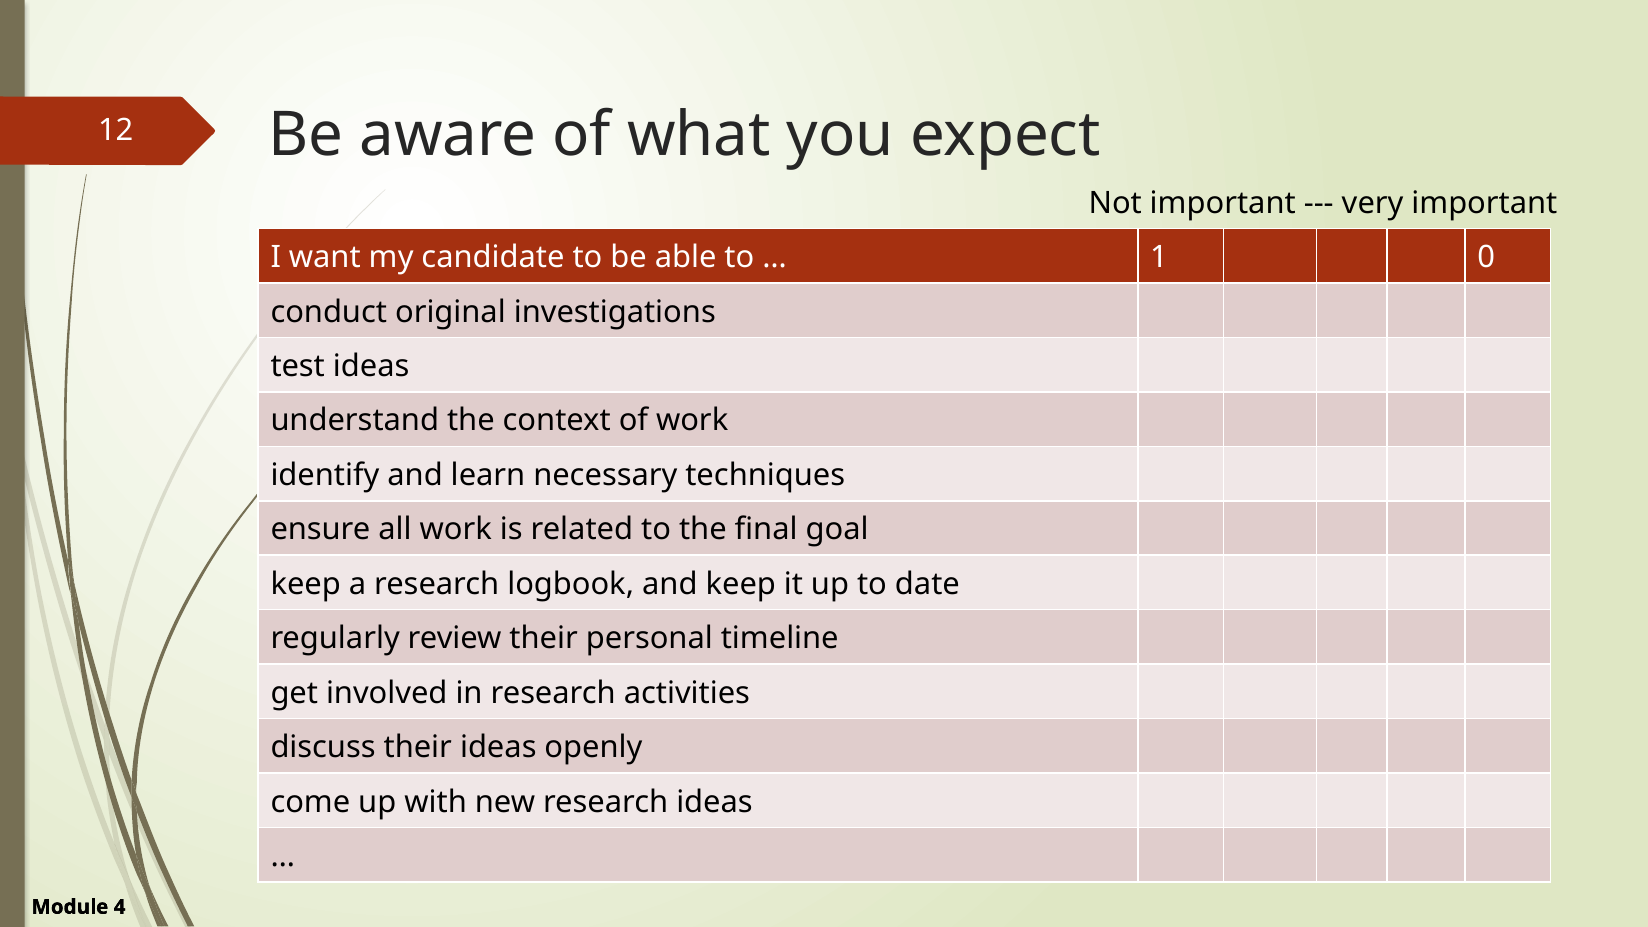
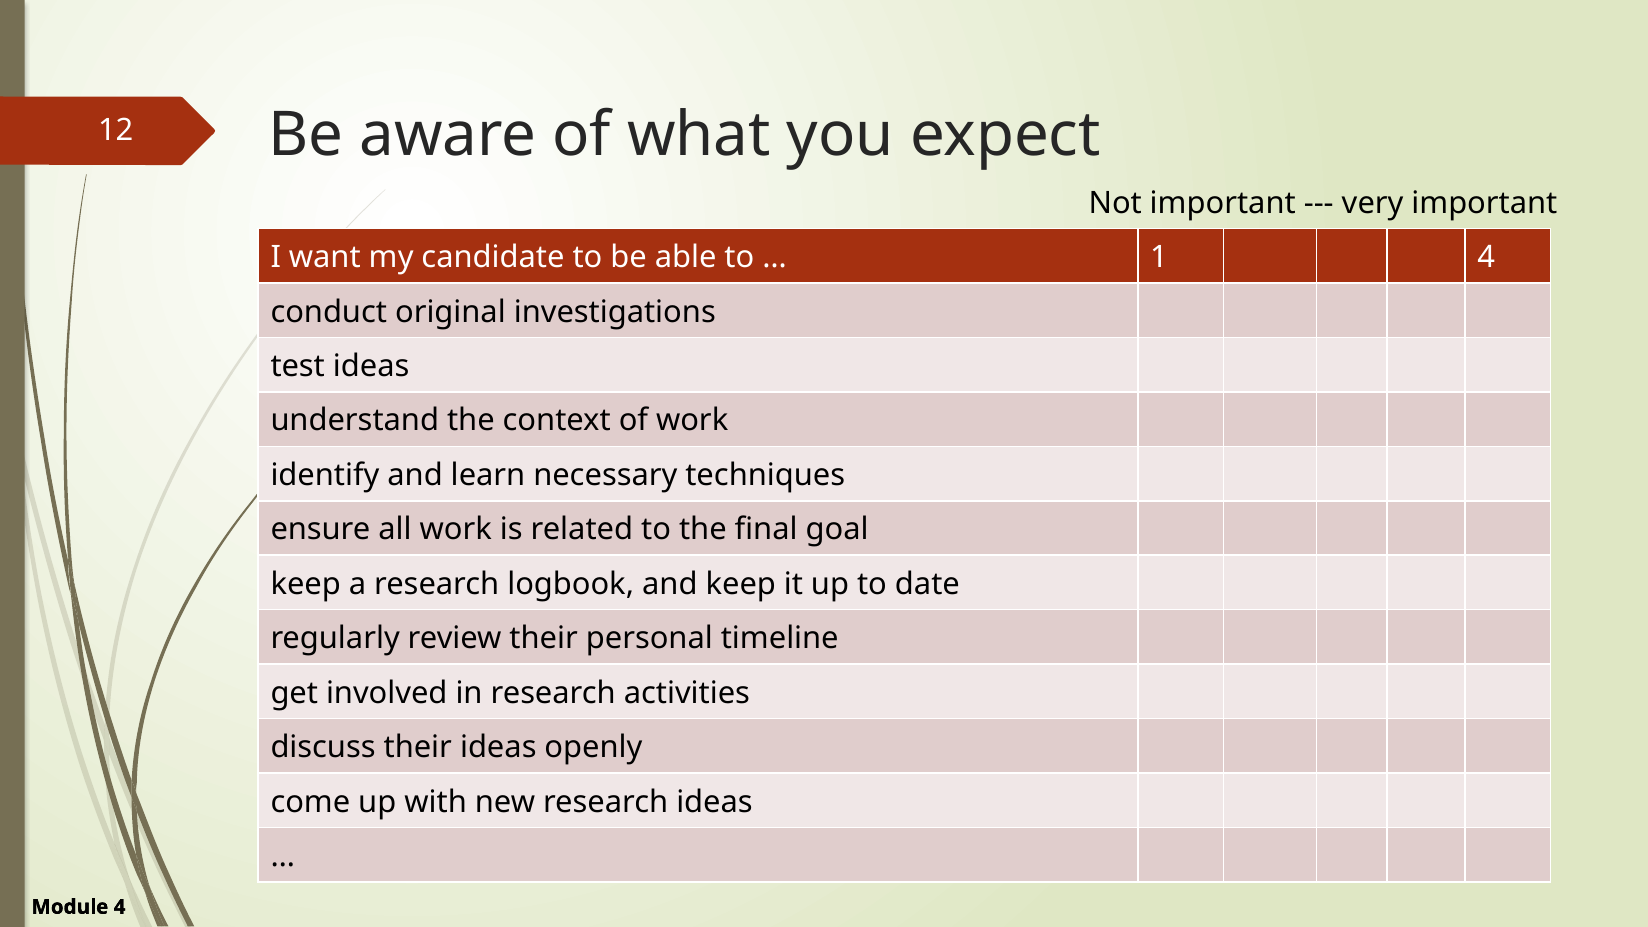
1 0: 0 -> 4
